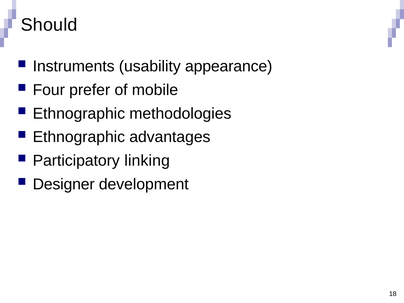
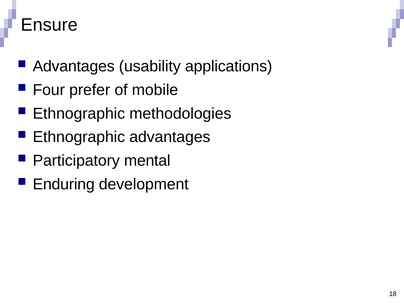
Should: Should -> Ensure
Instruments at (74, 66): Instruments -> Advantages
appearance: appearance -> applications
linking: linking -> mental
Designer: Designer -> Enduring
